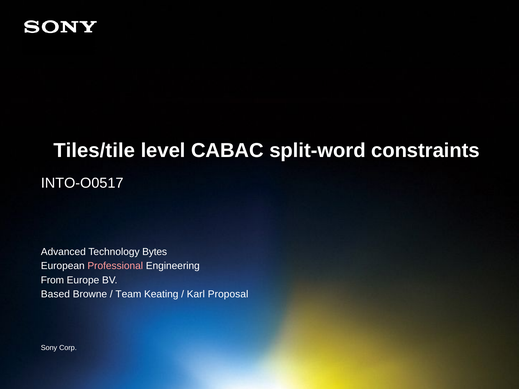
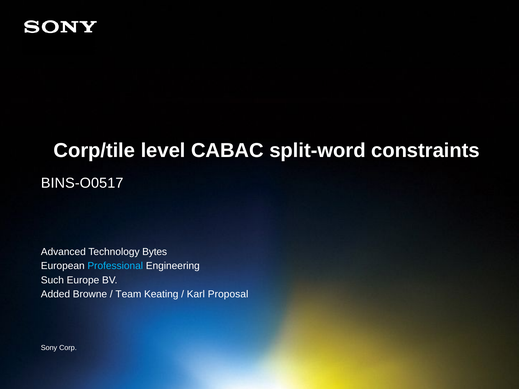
Tiles/tile: Tiles/tile -> Corp/tile
INTO-O0517: INTO-O0517 -> BINS-O0517
Professional colour: pink -> light blue
From: From -> Such
Based: Based -> Added
